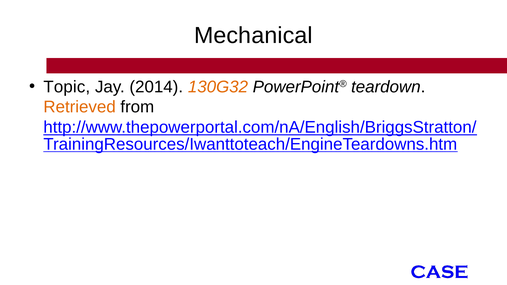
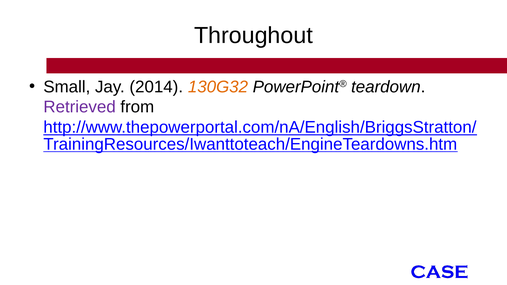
Mechanical: Mechanical -> Throughout
Topic: Topic -> Small
Retrieved colour: orange -> purple
